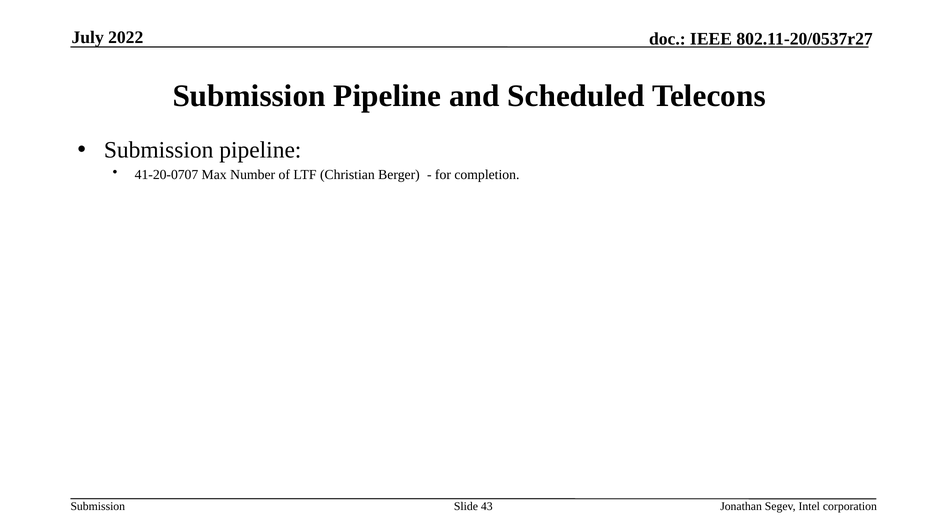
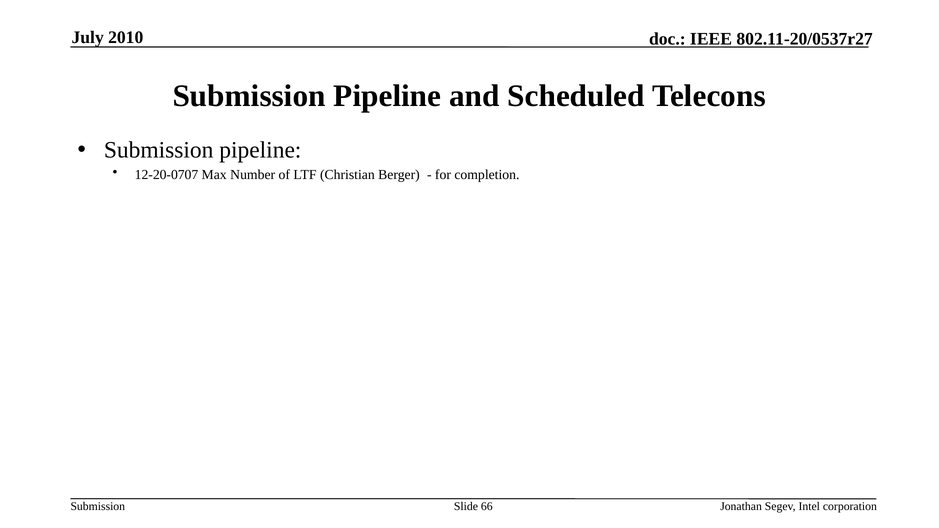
2022: 2022 -> 2010
41-20-0707: 41-20-0707 -> 12-20-0707
43: 43 -> 66
